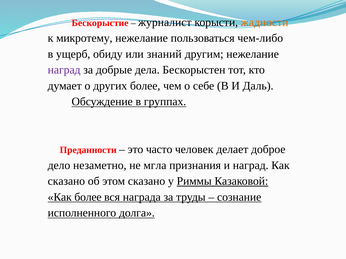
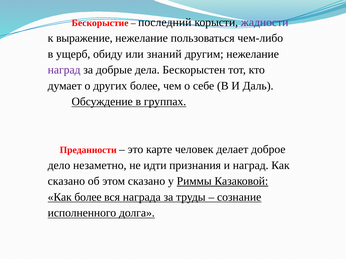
журналист: журналист -> последний
жадности colour: orange -> purple
микротему: микротему -> выражение
часто: часто -> карте
мгла: мгла -> идти
